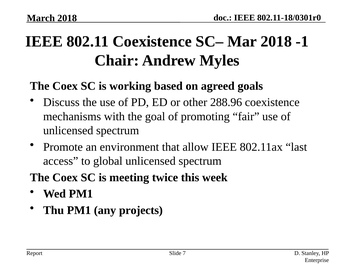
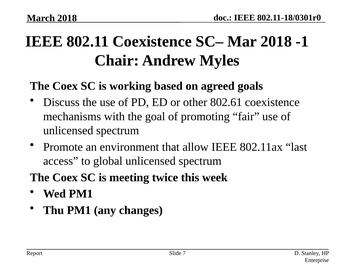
288.96: 288.96 -> 802.61
projects: projects -> changes
